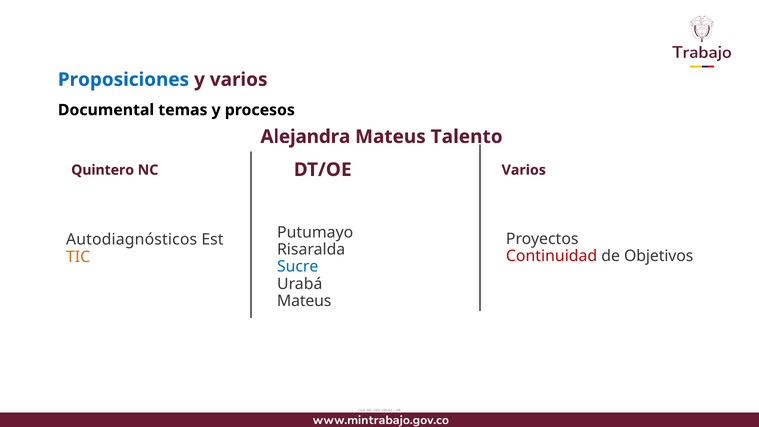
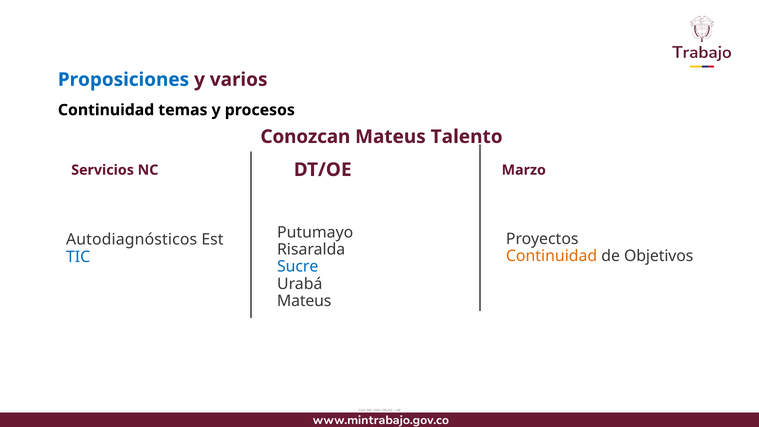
Documental at (106, 110): Documental -> Continuidad
Alejandra: Alejandra -> Conozcan
DT/OE Varios: Varios -> Marzo
Quintero: Quintero -> Servicios
Continuidad at (552, 256) colour: red -> orange
TIC colour: orange -> blue
